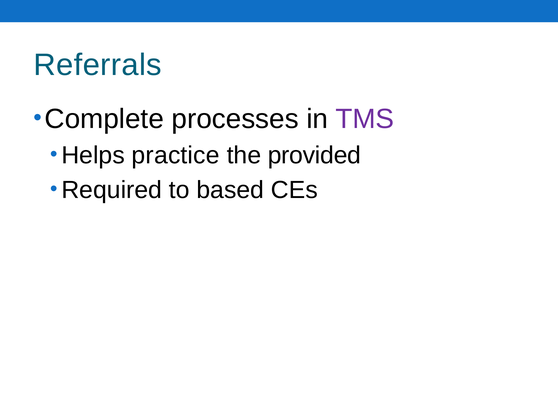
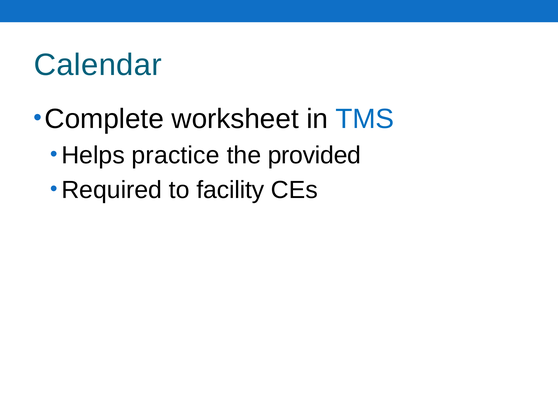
Referrals: Referrals -> Calendar
processes: processes -> worksheet
TMS colour: purple -> blue
based: based -> facility
